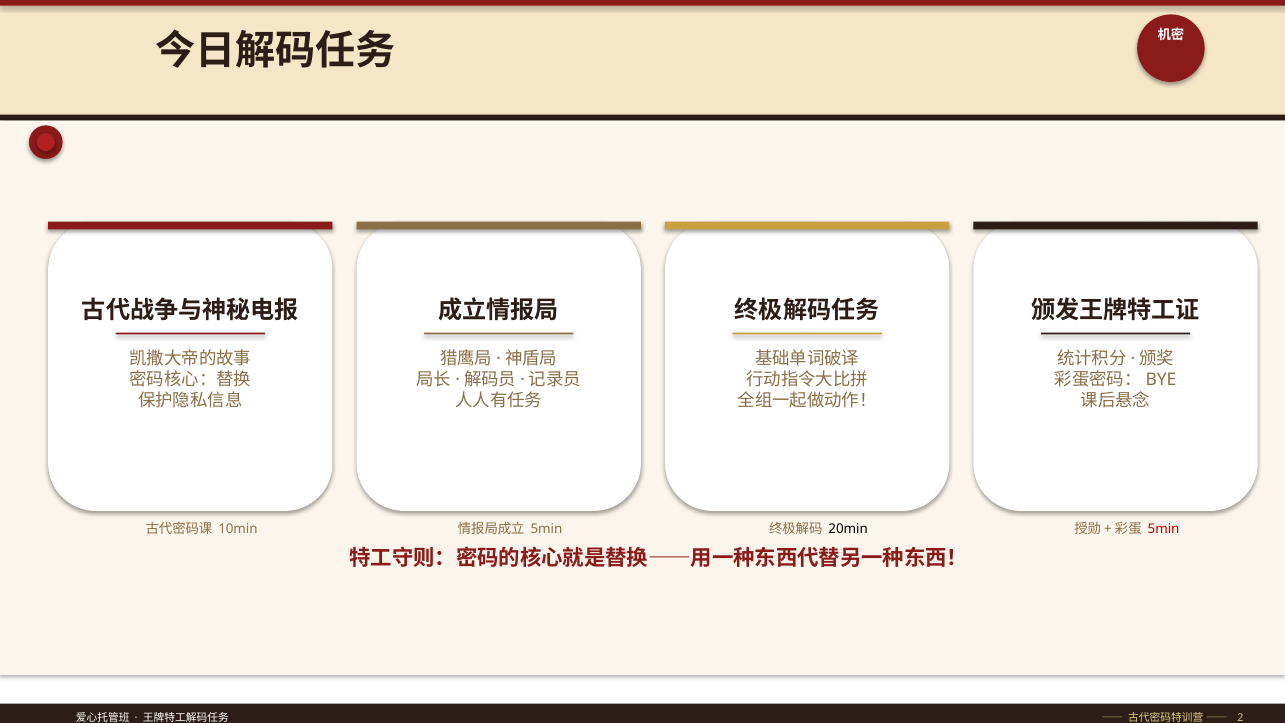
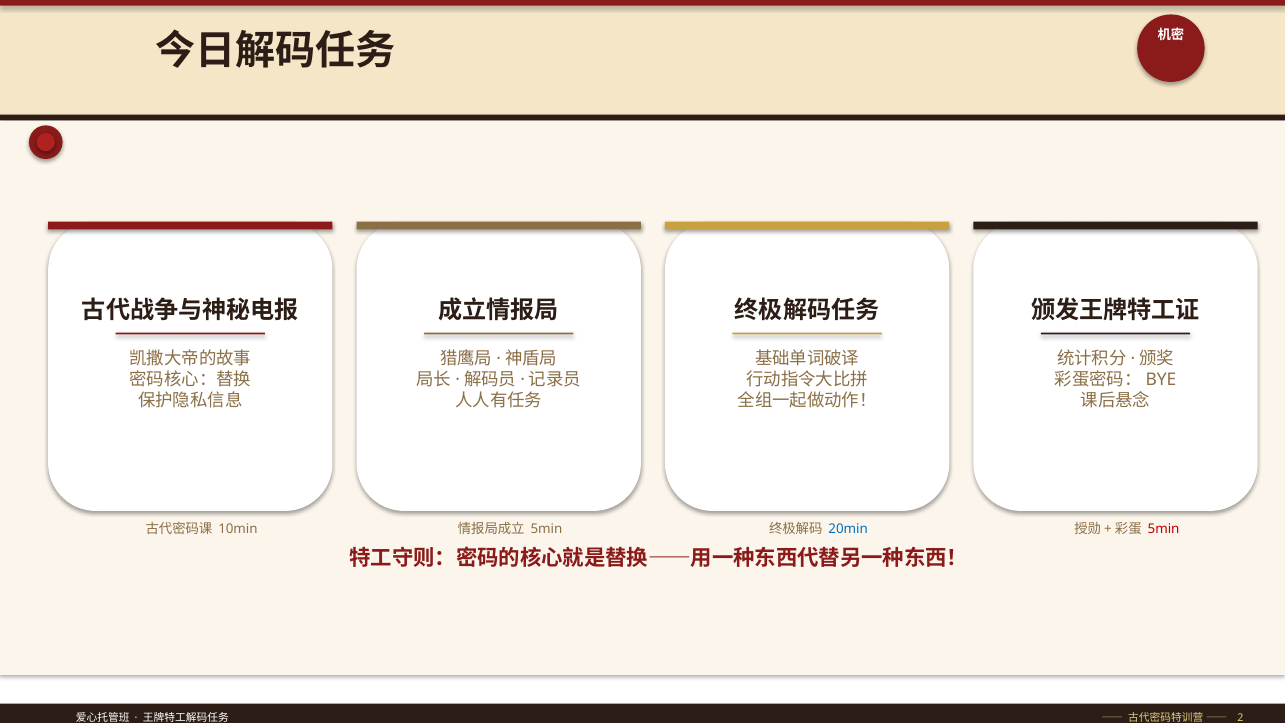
20min colour: black -> blue
